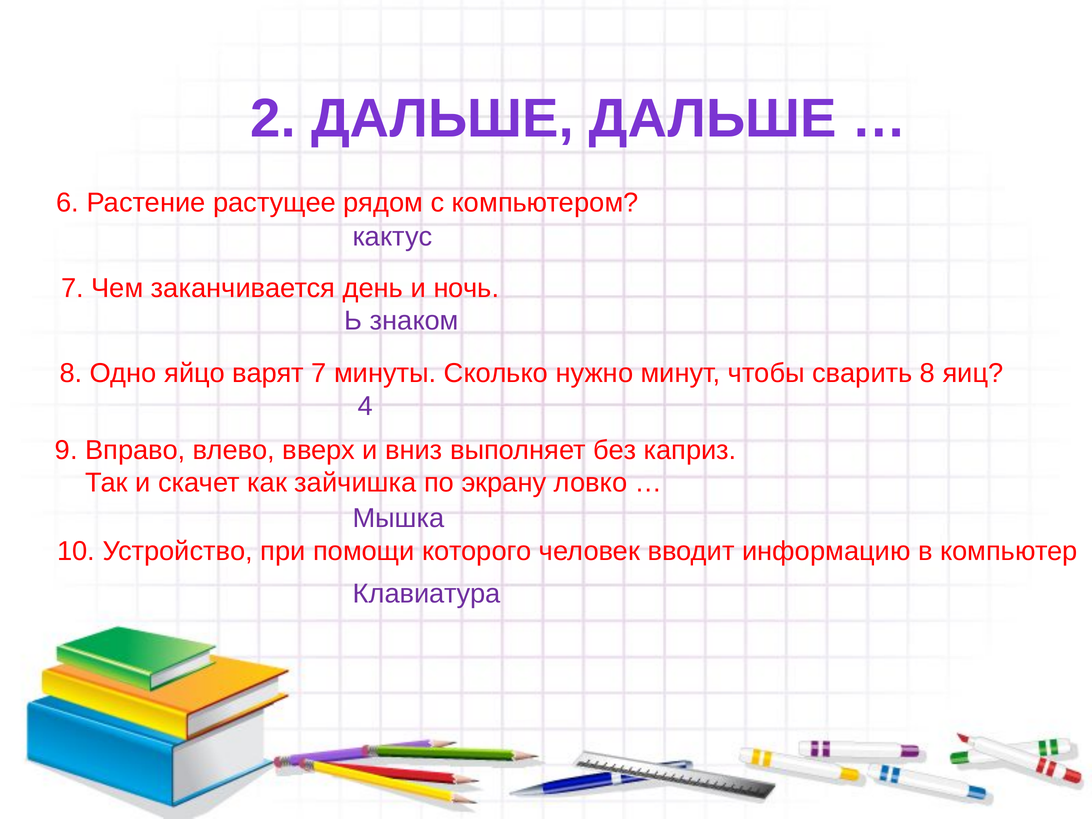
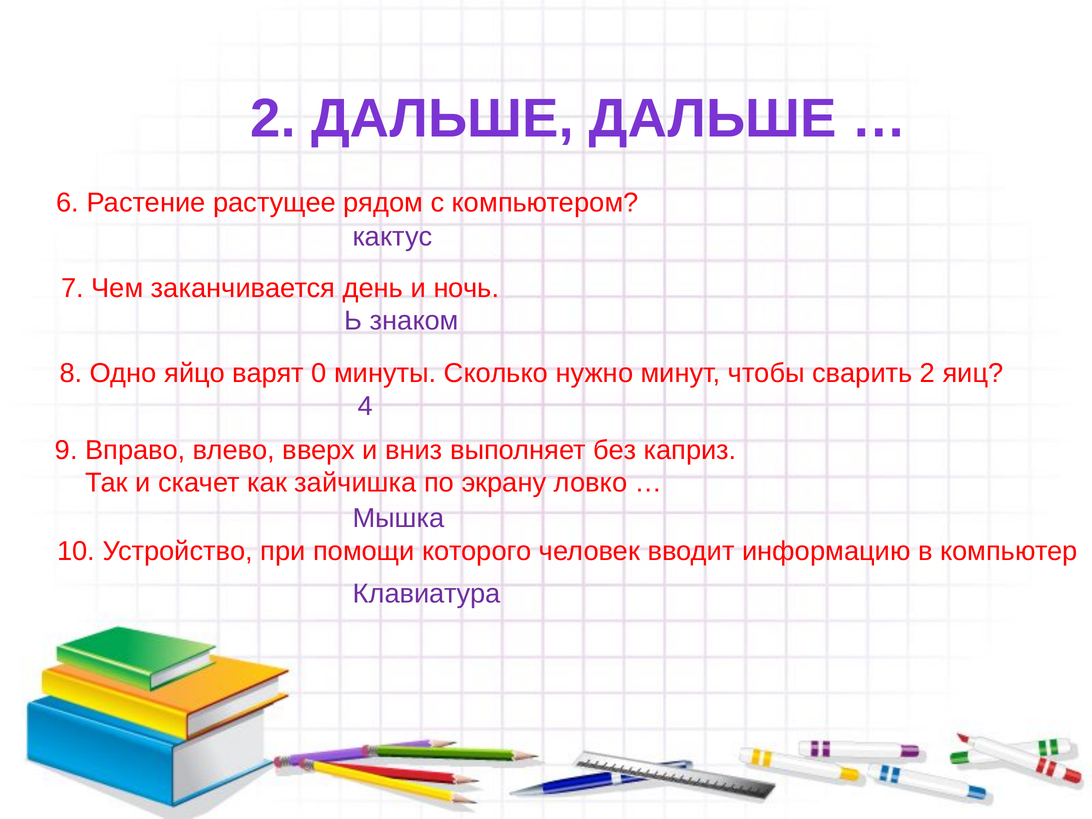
варят 7: 7 -> 0
сварить 8: 8 -> 2
